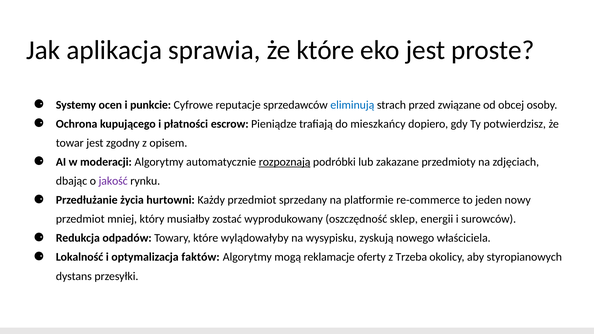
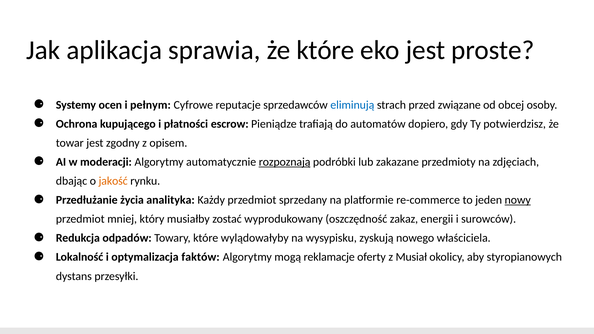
punkcie: punkcie -> pełnym
mieszkańcy: mieszkańcy -> automatów
jakość colour: purple -> orange
hurtowni: hurtowni -> analityka
nowy underline: none -> present
sklep: sklep -> zakaz
Trzeba: Trzeba -> Musiał
